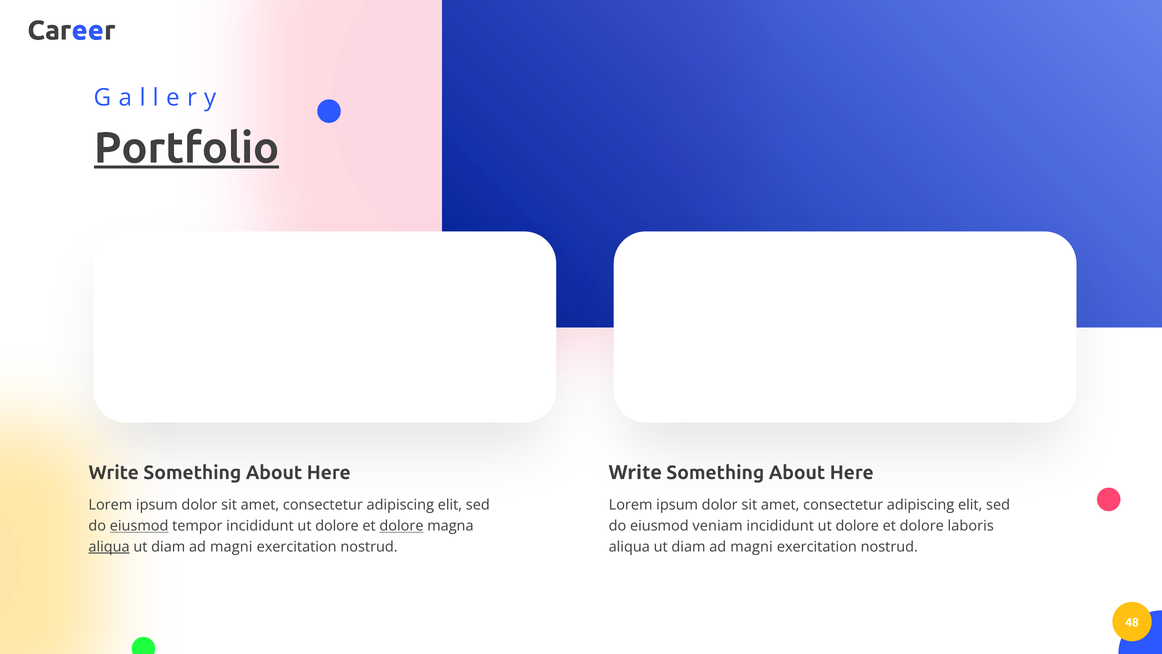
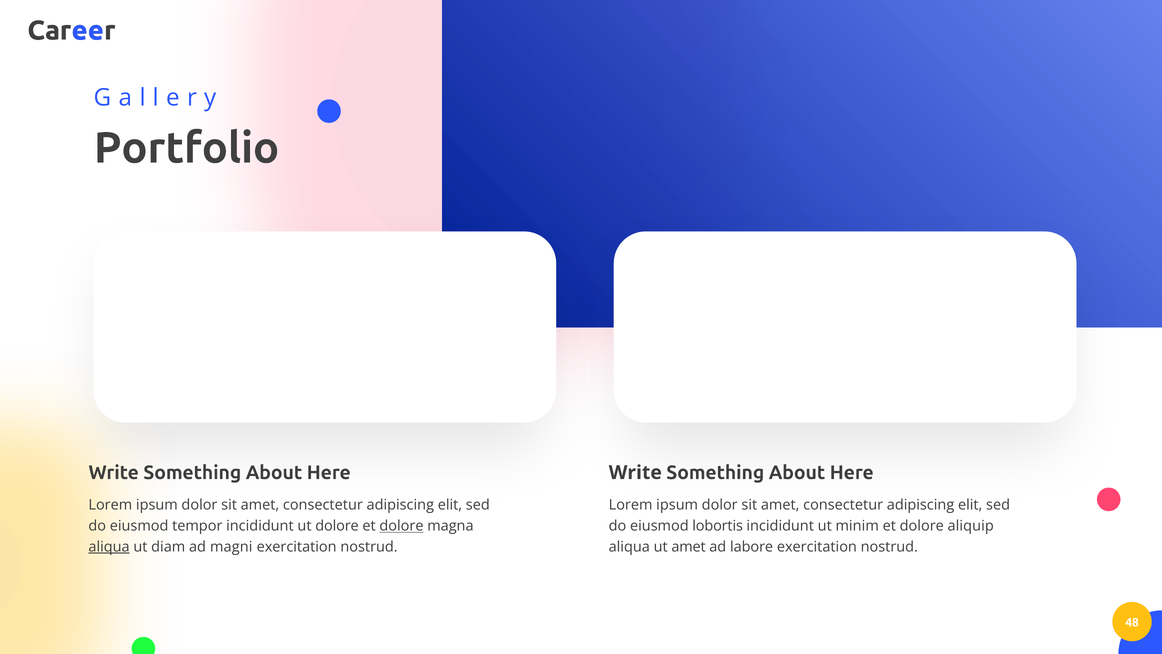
Portfolio underline: present -> none
eiusmod at (139, 526) underline: present -> none
veniam: veniam -> lobortis
dolore at (857, 526): dolore -> minim
laboris: laboris -> aliquip
diam at (689, 547): diam -> amet
magni at (751, 547): magni -> labore
